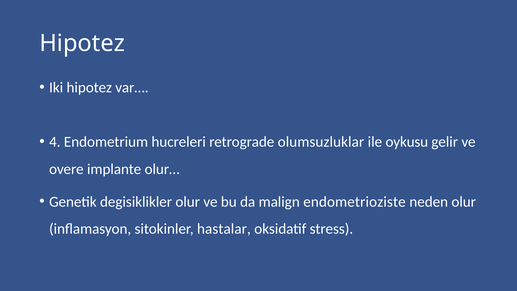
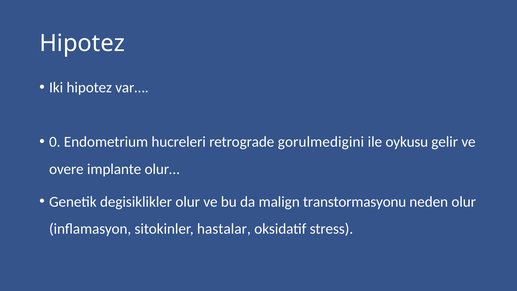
4: 4 -> 0
olumsuzluklar: olumsuzluklar -> gorulmedigini
endometrioziste: endometrioziste -> transtormasyonu
